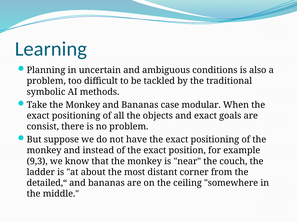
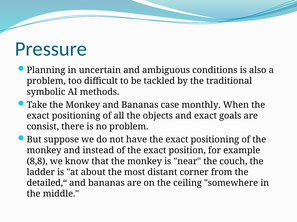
Learning: Learning -> Pressure
modular: modular -> monthly
9,3: 9,3 -> 8,8
